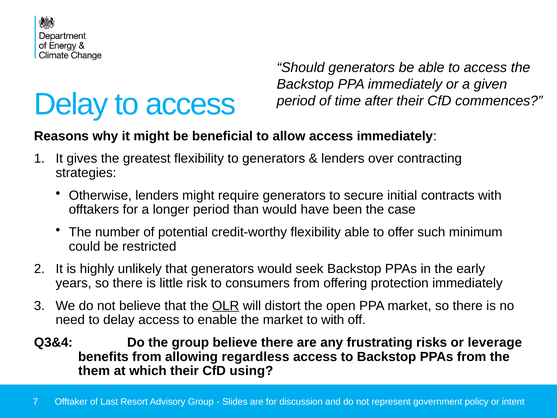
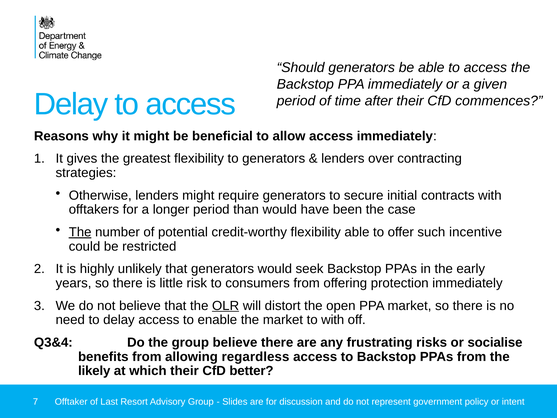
The at (80, 232) underline: none -> present
minimum: minimum -> incentive
leverage: leverage -> socialise
them: them -> likely
using: using -> better
